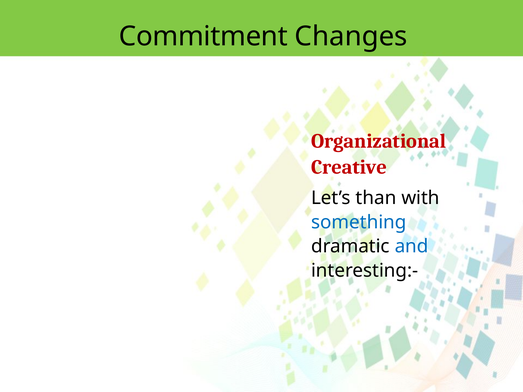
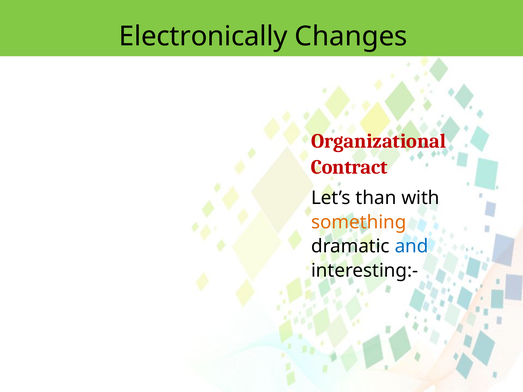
Commitment: Commitment -> Electronically
Creative: Creative -> Contract
something colour: blue -> orange
